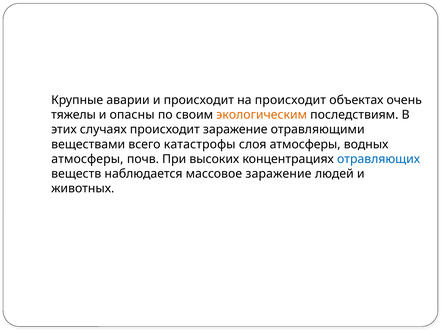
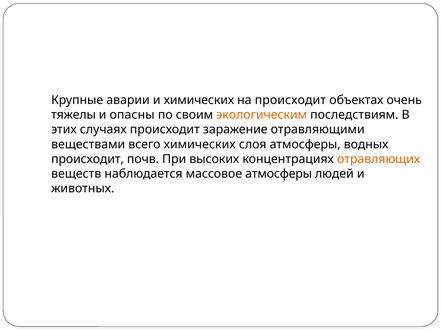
и происходит: происходит -> химических
всего катастрофы: катастрофы -> химических
атмосферы at (87, 159): атмосферы -> происходит
отравляющих colour: blue -> orange
массовое заражение: заражение -> атмосферы
